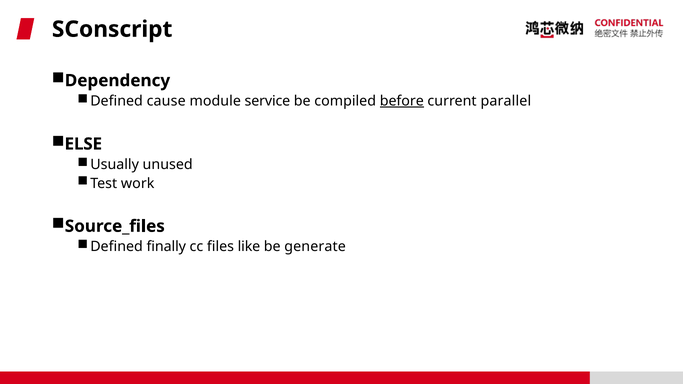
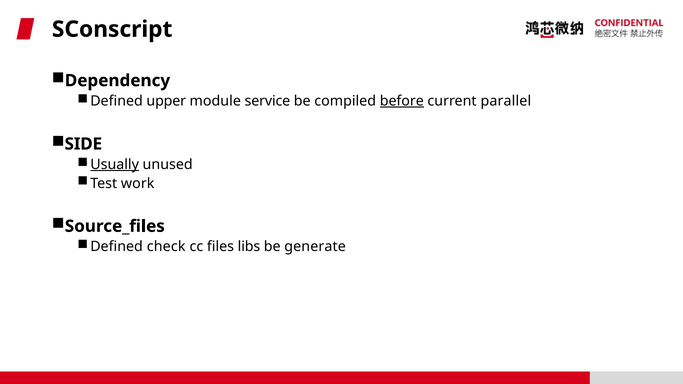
cause: cause -> upper
ELSE: ELSE -> SIDE
Usually underline: none -> present
finally: finally -> check
like: like -> libs
